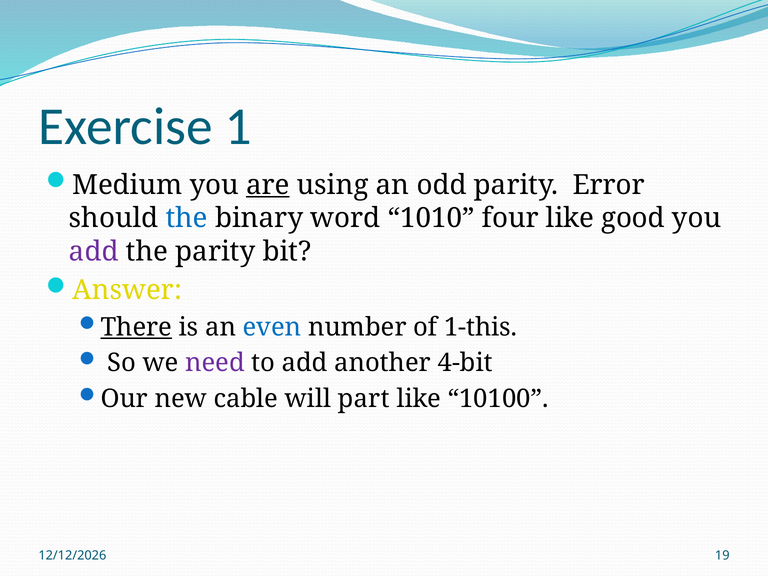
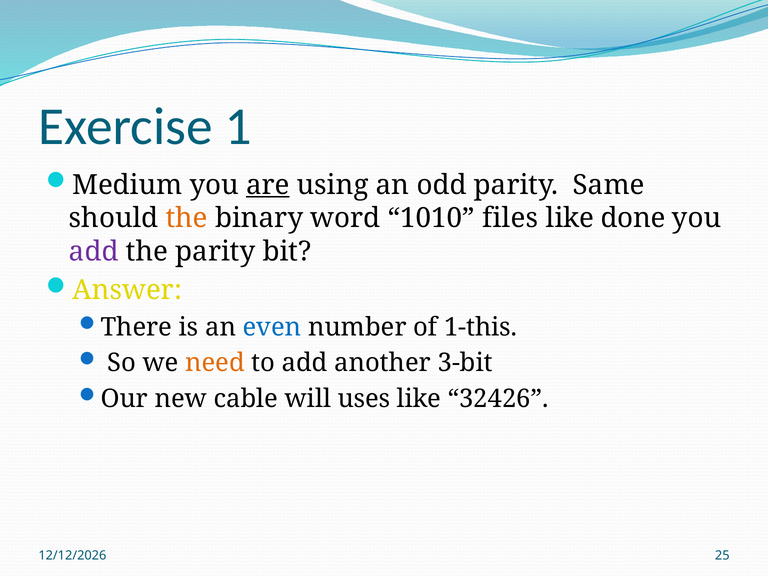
Error: Error -> Same
the at (187, 218) colour: blue -> orange
four: four -> files
good: good -> done
There underline: present -> none
need colour: purple -> orange
4-bit: 4-bit -> 3-bit
part: part -> uses
10100: 10100 -> 32426
19: 19 -> 25
